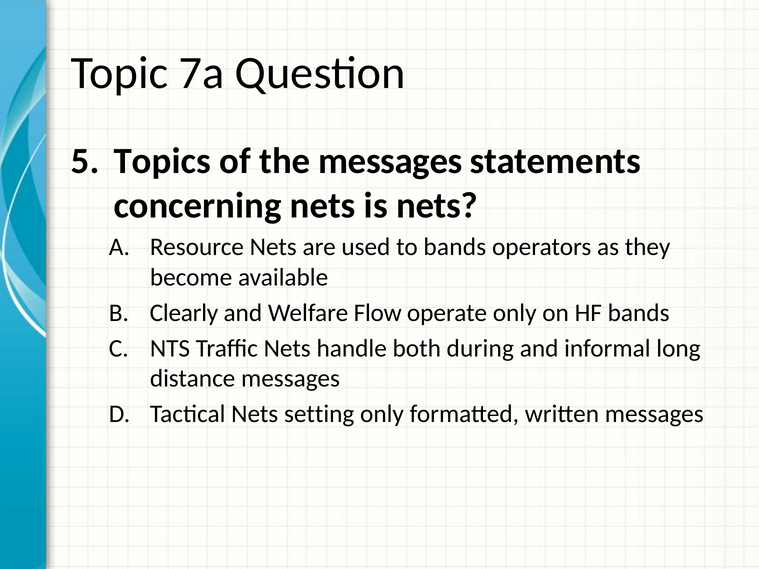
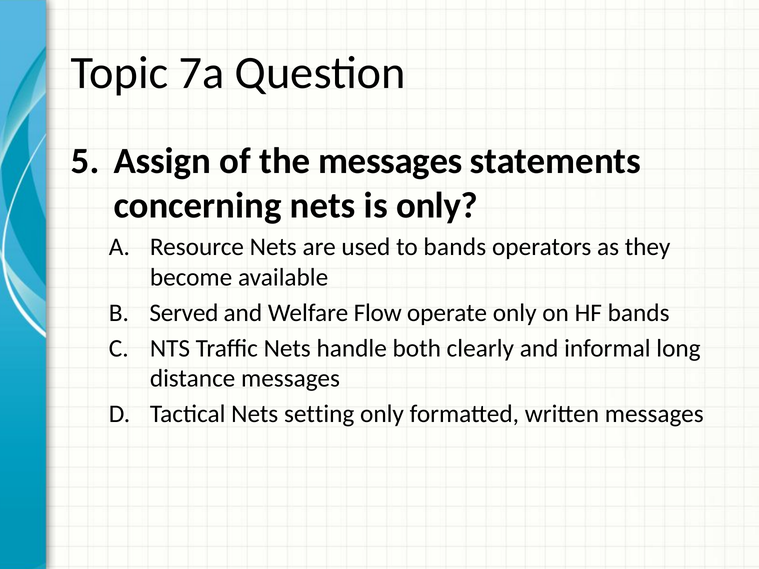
Topics: Topics -> Assign
is nets: nets -> only
Clearly: Clearly -> Served
during: during -> clearly
